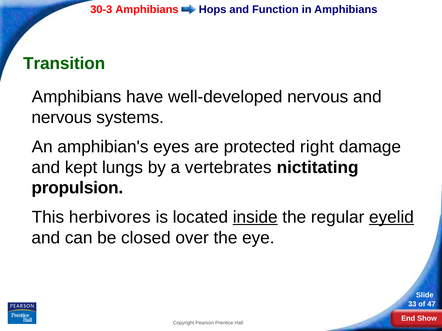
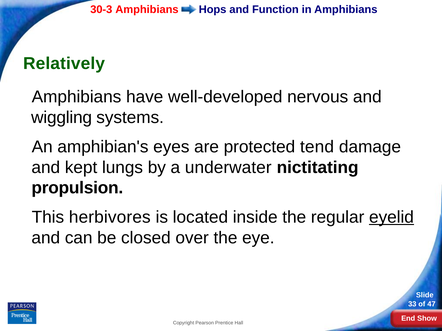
Transition: Transition -> Relatively
nervous at (62, 118): nervous -> wiggling
right: right -> tend
vertebrates: vertebrates -> underwater
inside underline: present -> none
